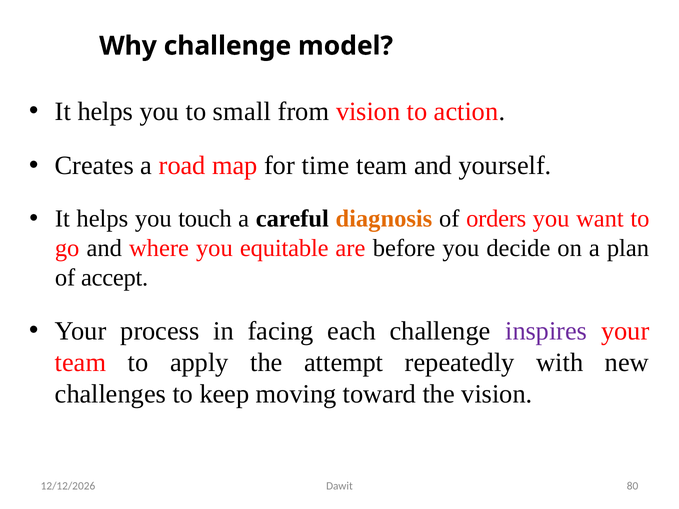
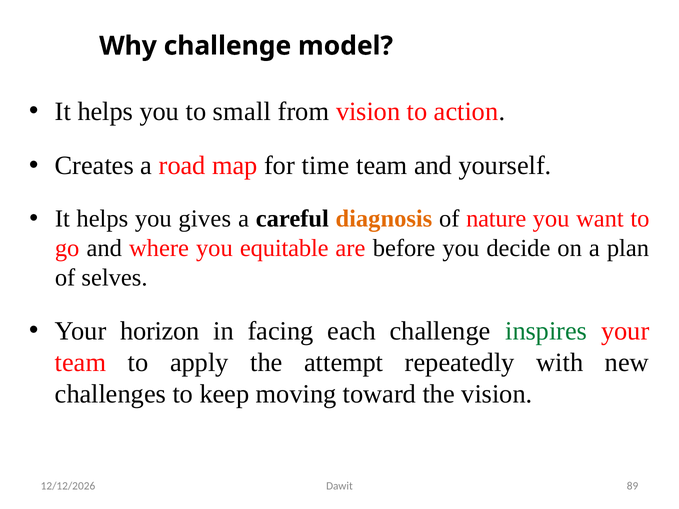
touch: touch -> gives
orders: orders -> nature
accept: accept -> selves
process: process -> horizon
inspires colour: purple -> green
80: 80 -> 89
